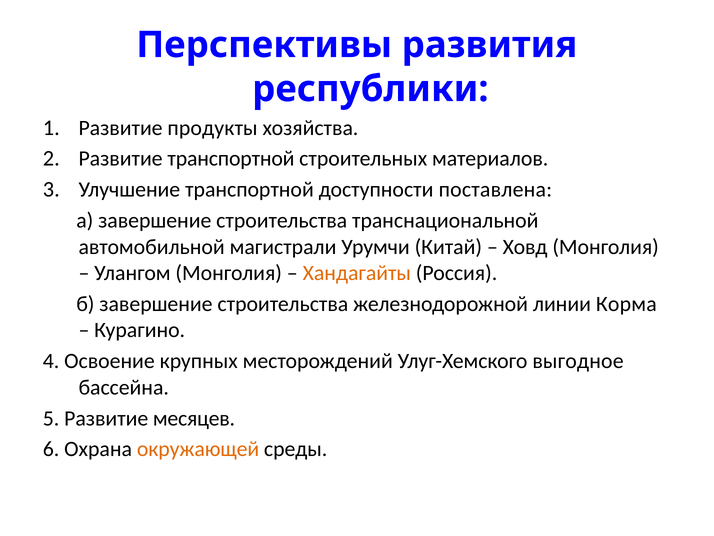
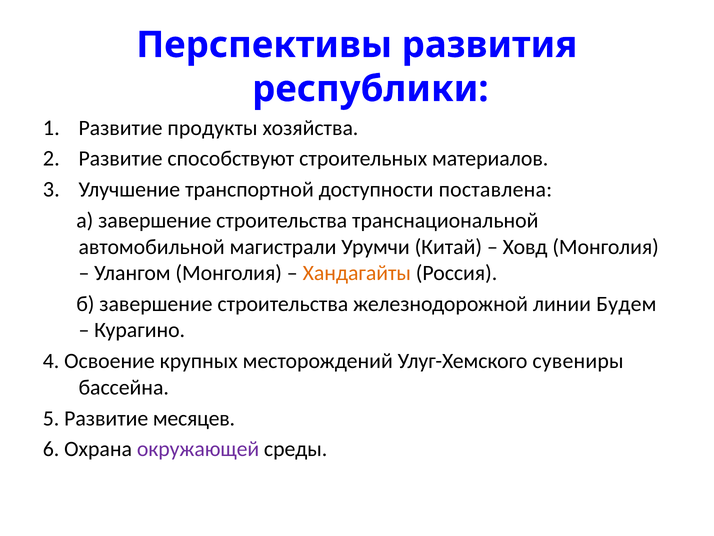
Развитие транспортной: транспортной -> способствуют
Корма: Корма -> Будем
выгодное: выгодное -> сувениры
окружающей colour: orange -> purple
